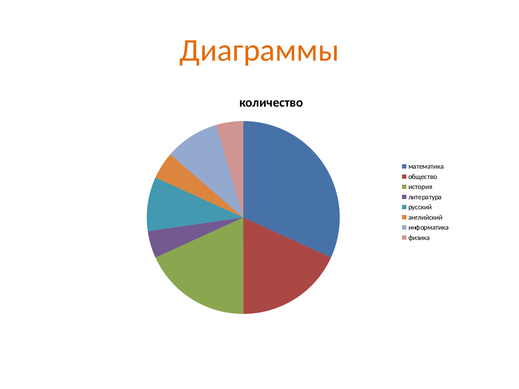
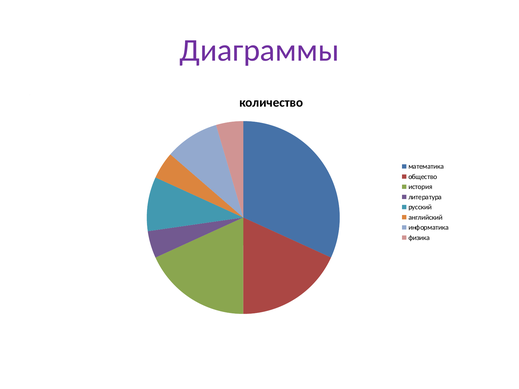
Диаграммы colour: orange -> purple
